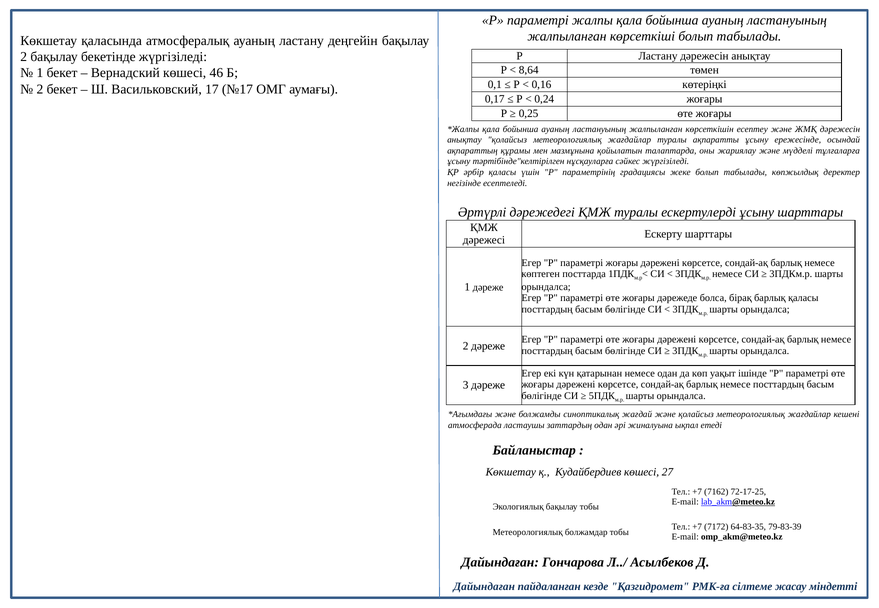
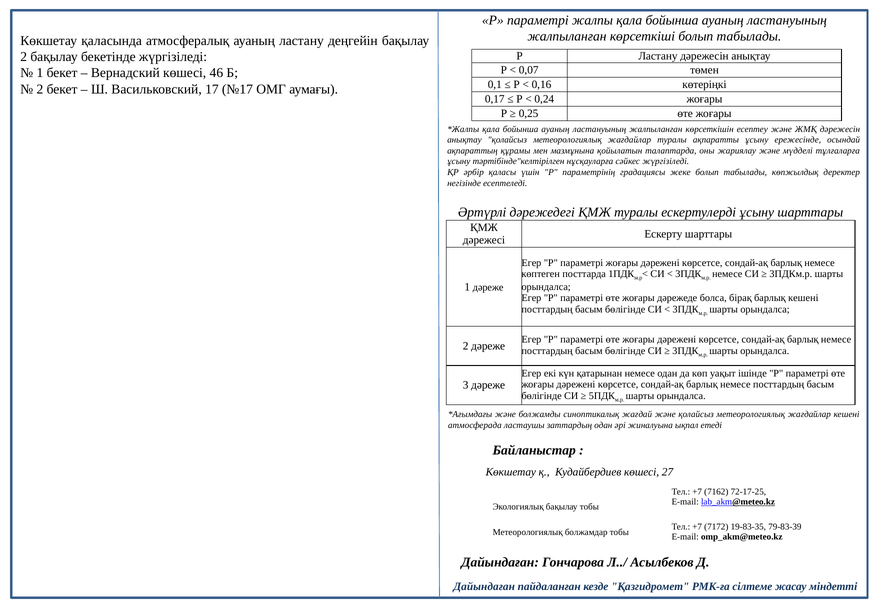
8,64: 8,64 -> 0,07
барлық қаласы: қаласы -> кешені
64-83-35: 64-83-35 -> 19-83-35
